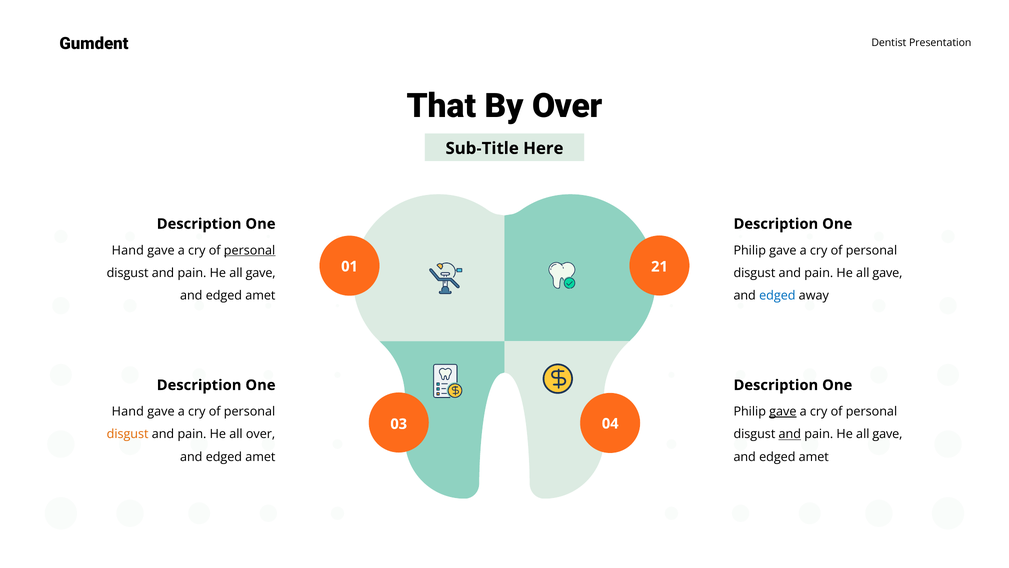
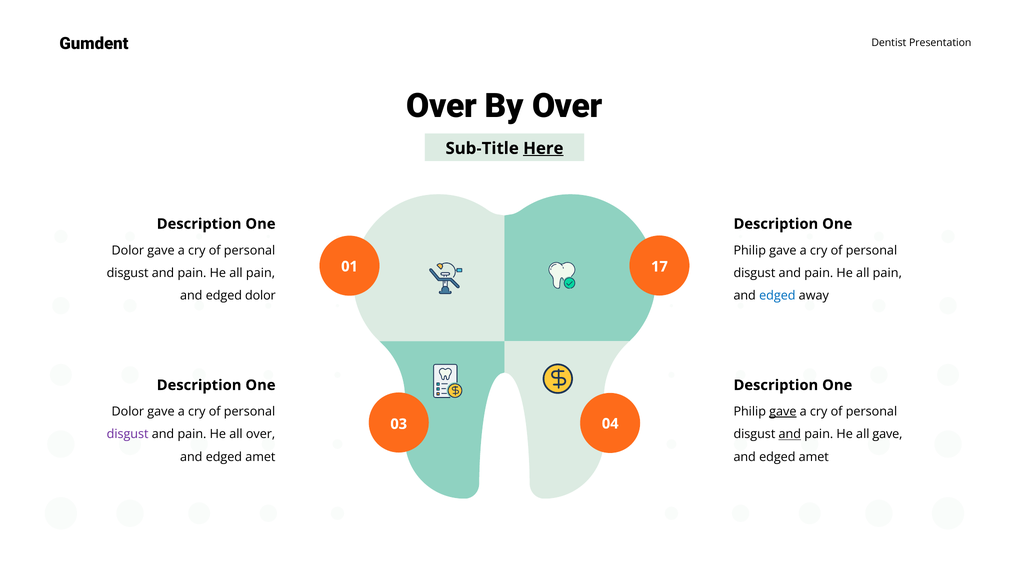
That at (441, 106): That -> Over
Here underline: none -> present
Hand at (128, 250): Hand -> Dolor
personal at (250, 250) underline: present -> none
21: 21 -> 17
gave at (261, 273): gave -> pain
gave at (887, 273): gave -> pain
amet at (260, 296): amet -> dolor
Hand at (128, 411): Hand -> Dolor
disgust at (128, 434) colour: orange -> purple
